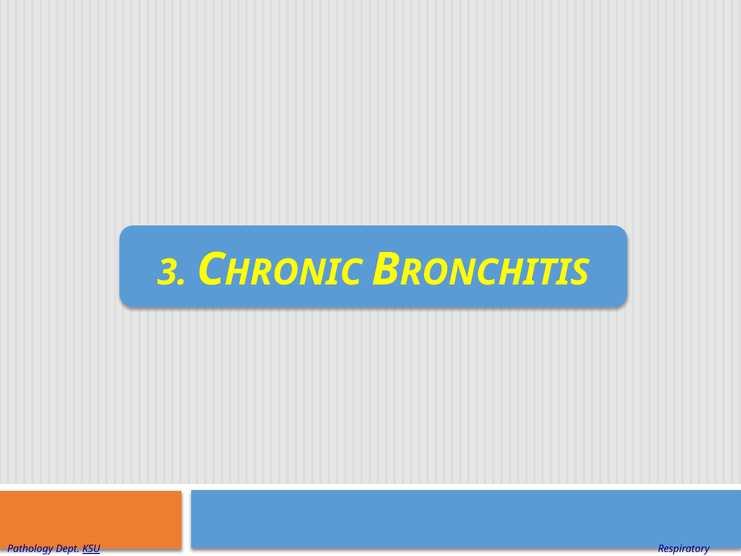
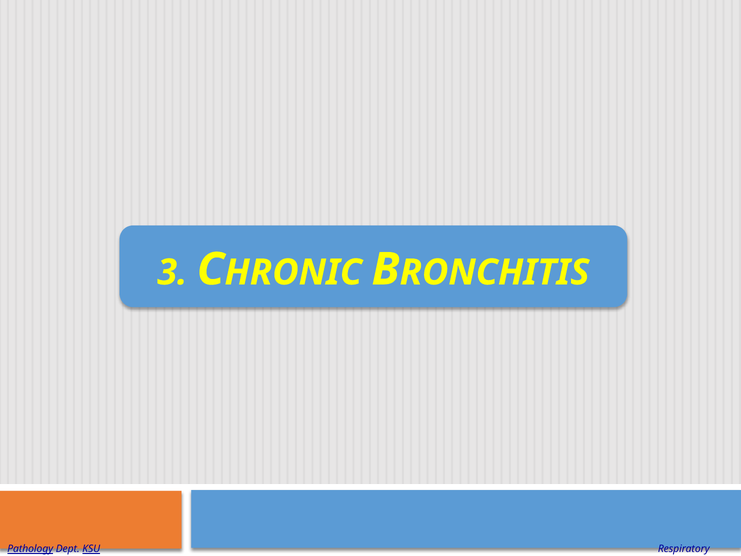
Pathology underline: none -> present
